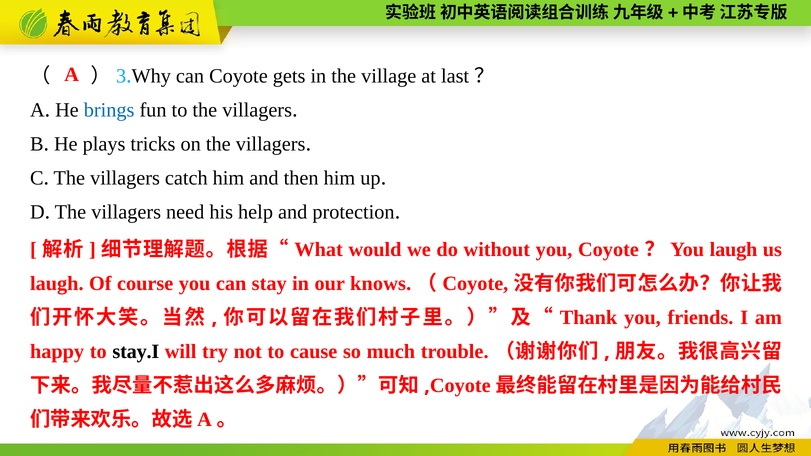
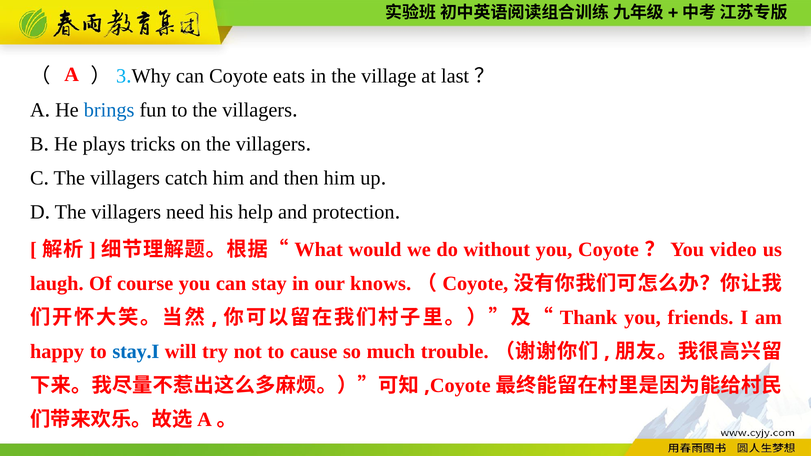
gets: gets -> eats
You laugh: laugh -> video
stay.I colour: black -> blue
